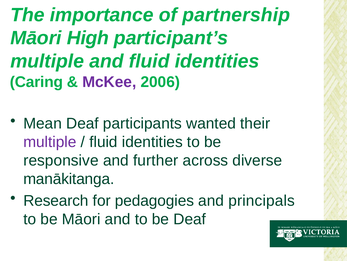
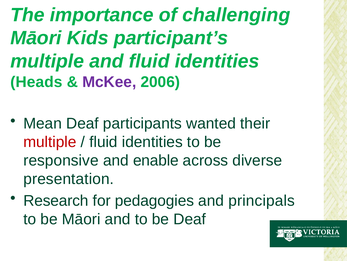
partnership: partnership -> challenging
High: High -> Kids
Caring: Caring -> Heads
multiple at (50, 142) colour: purple -> red
further: further -> enable
manākitanga: manākitanga -> presentation
